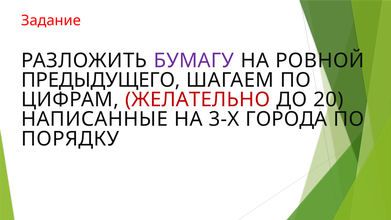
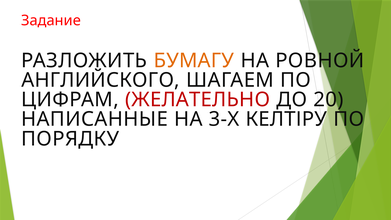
БУМАГУ colour: purple -> orange
ПРЕДЫДУЩЕГО: ПРЕДЫДУЩЕГО -> АНГЛИЙСКОГО
ГОРОДА: ГОРОДА -> КЕЛТІРУ
